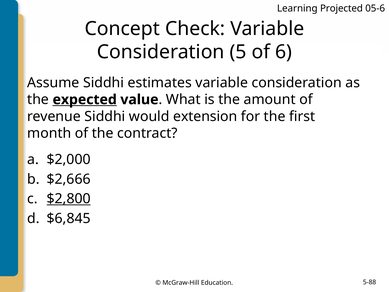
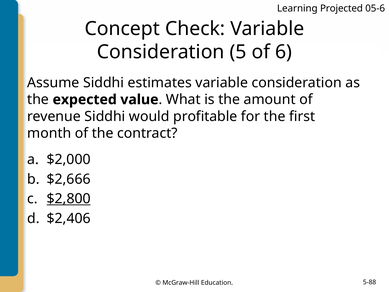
expected underline: present -> none
extension: extension -> profitable
$6,845: $6,845 -> $2,406
